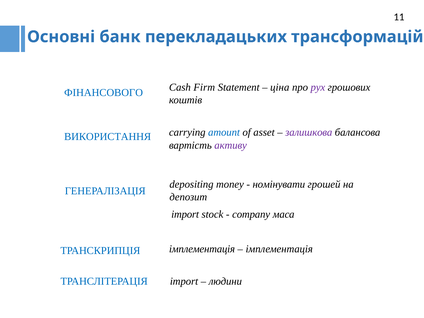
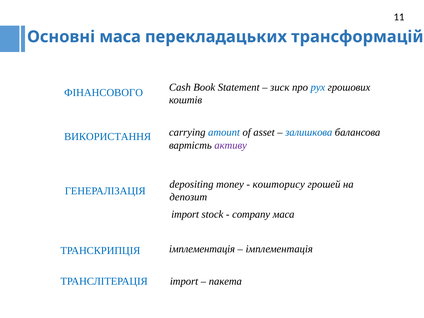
Основні банк: банк -> маса
Firm: Firm -> Book
ціна: ціна -> зиск
рух colour: purple -> blue
залишкова colour: purple -> blue
номінувати: номінувати -> кошторису
людини: людини -> пакета
